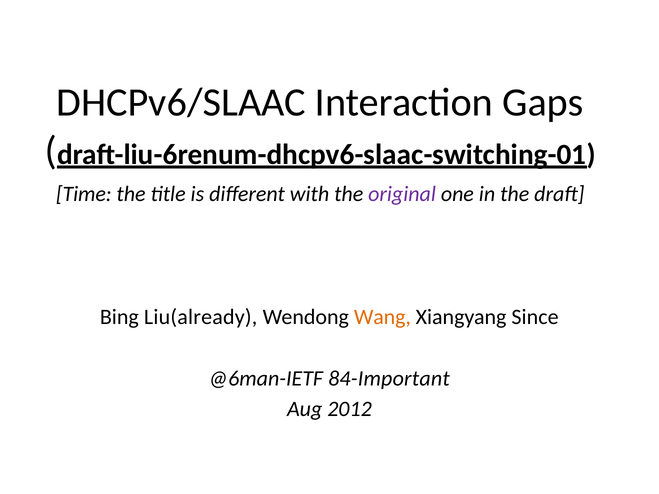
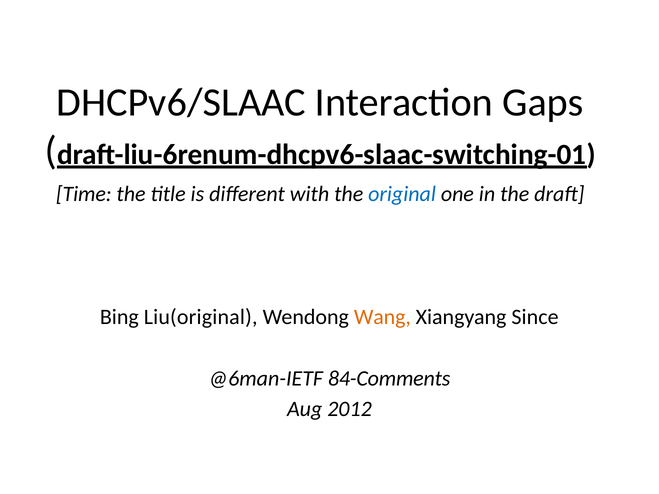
original colour: purple -> blue
Liu(already: Liu(already -> Liu(original
84-Important: 84-Important -> 84-Comments
